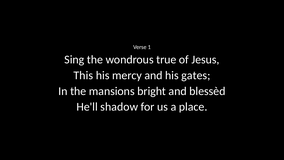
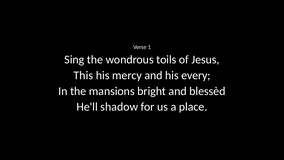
true: true -> toils
gates: gates -> every
